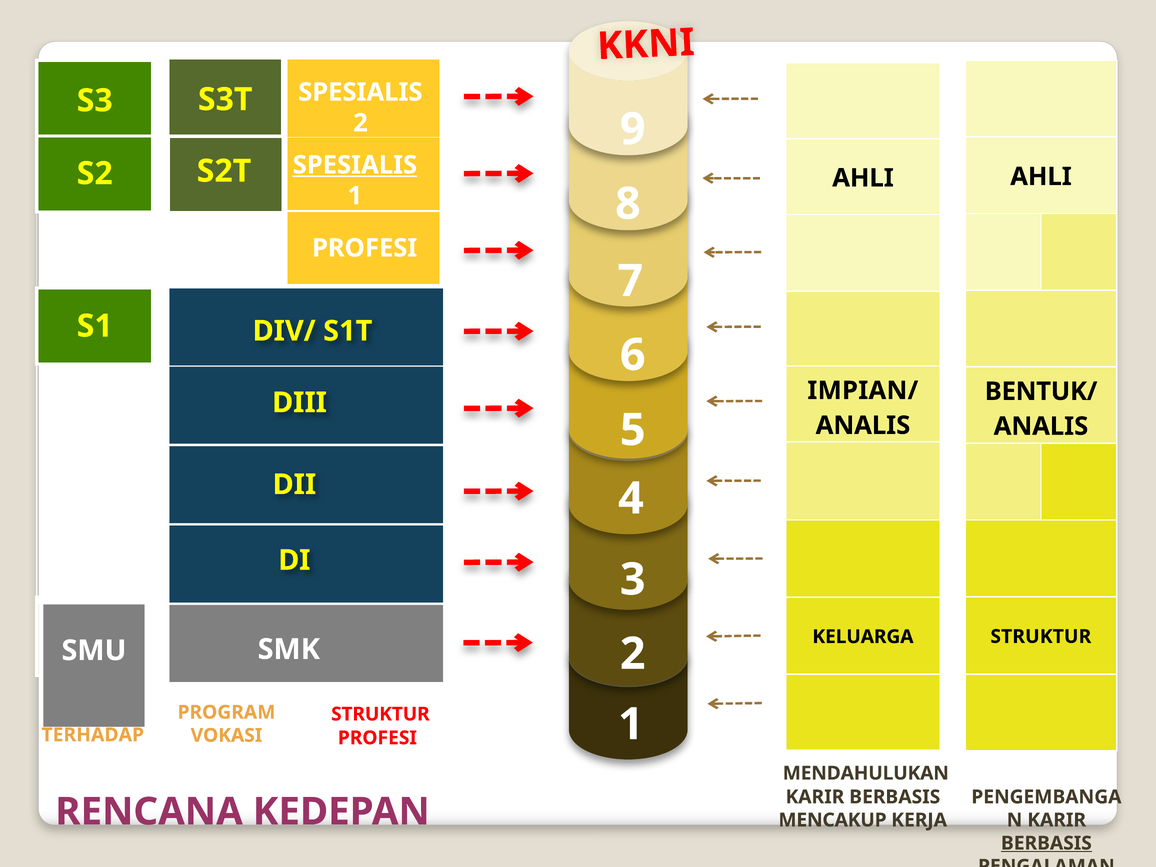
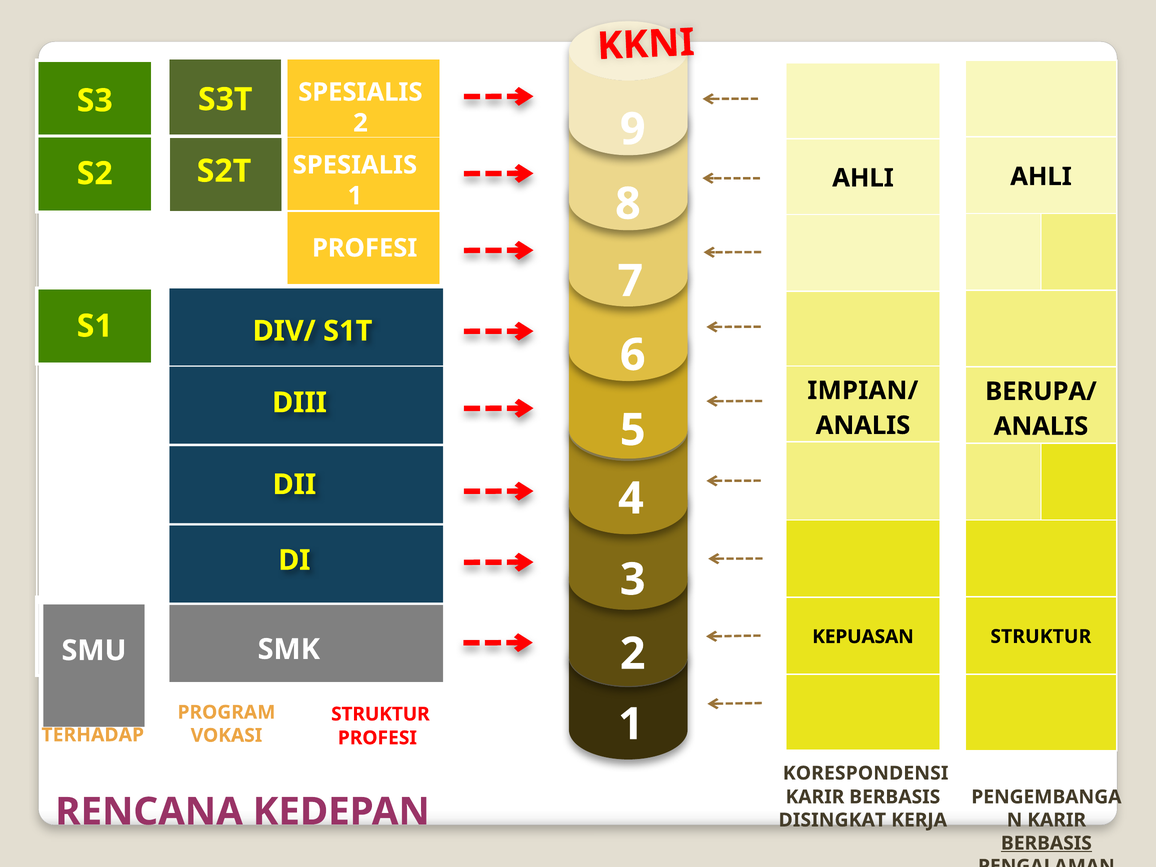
SPESIALIS at (355, 165) underline: present -> none
BENTUK/: BENTUK/ -> BERUPA/
KELUARGA: KELUARGA -> KEPUASAN
MENDAHULUKAN: MENDAHULUKAN -> KORESPONDENSI
MENCAKUP: MENCAKUP -> DISINGKAT
